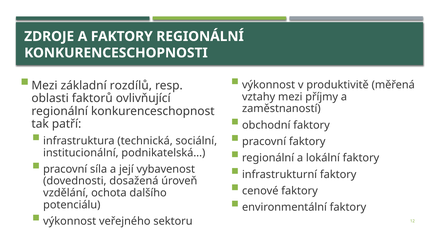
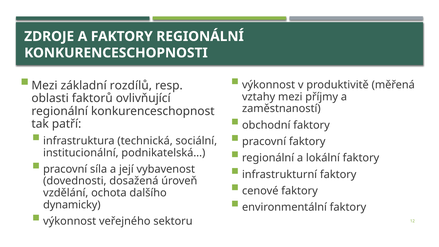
potenciálu: potenciálu -> dynamicky
